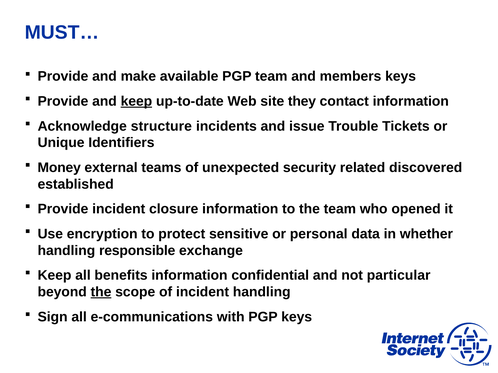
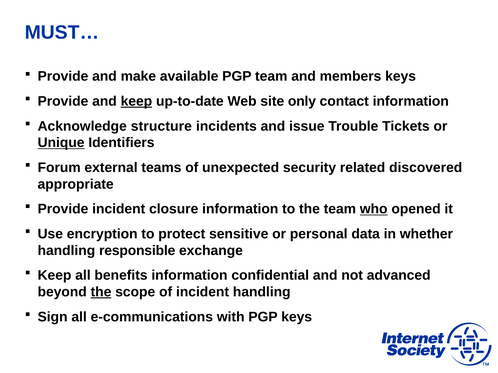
they: they -> only
Unique underline: none -> present
Money: Money -> Forum
established: established -> appropriate
who underline: none -> present
particular: particular -> advanced
